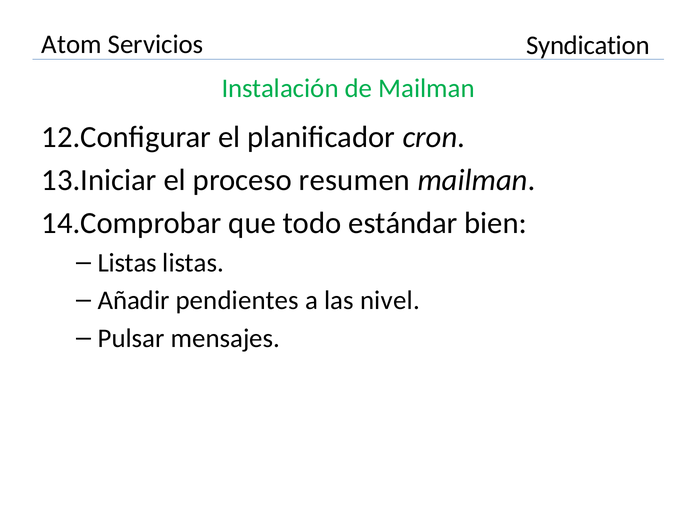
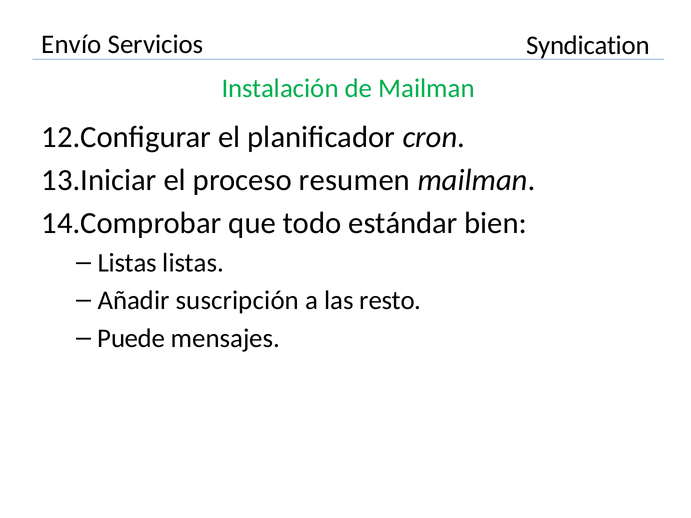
Atom: Atom -> Envío
pendientes: pendientes -> suscripción
nivel: nivel -> resto
Pulsar: Pulsar -> Puede
